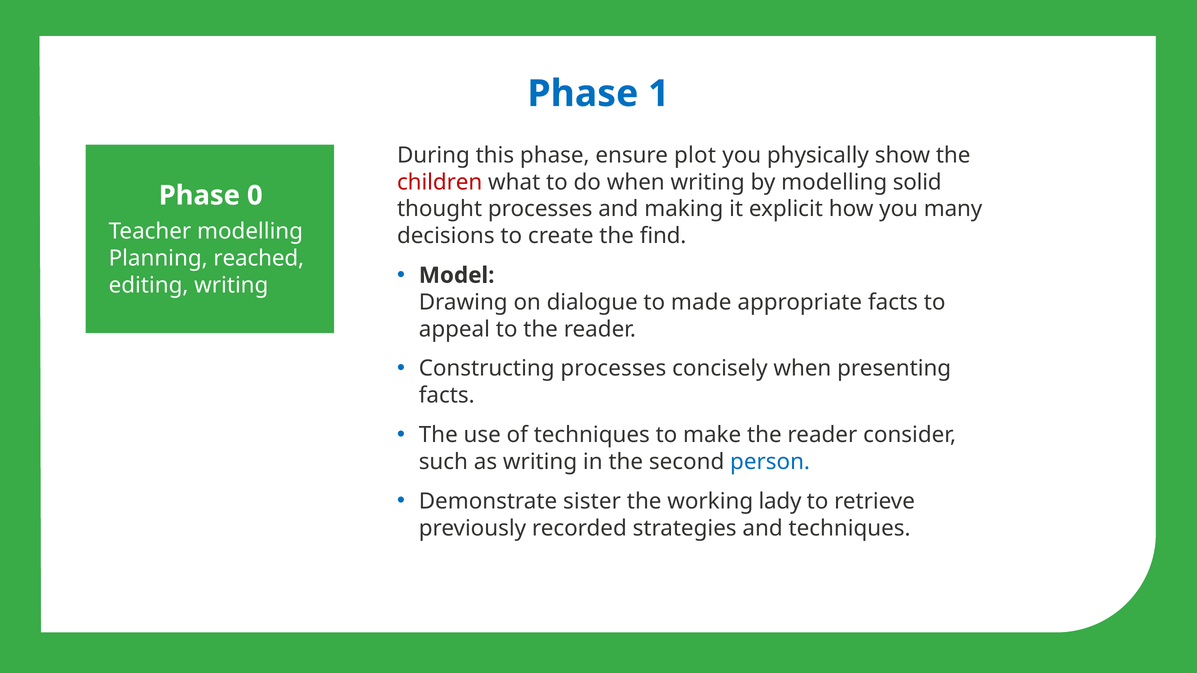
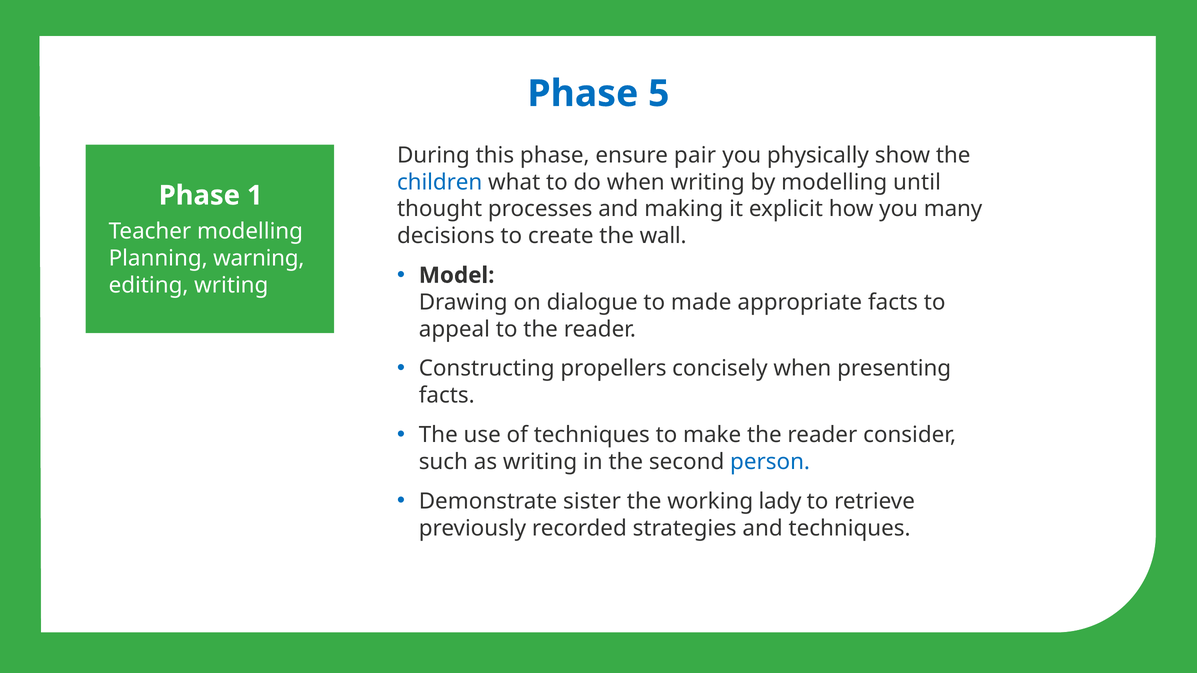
1: 1 -> 5
plot: plot -> pair
children colour: red -> blue
solid: solid -> until
0: 0 -> 1
find: find -> wall
reached: reached -> warning
Constructing processes: processes -> propellers
